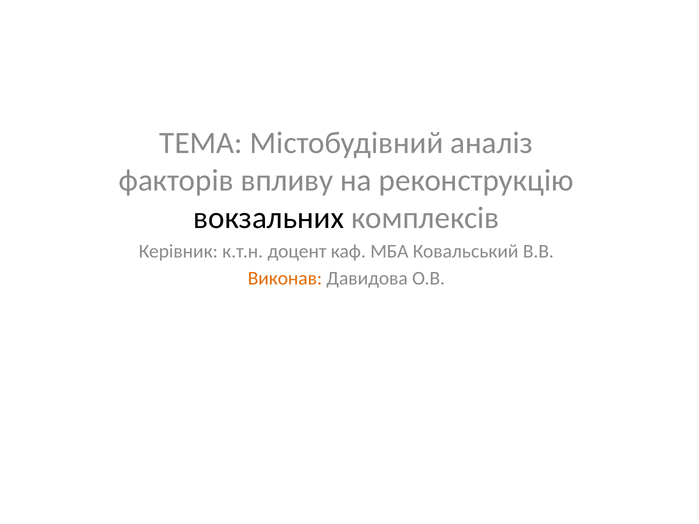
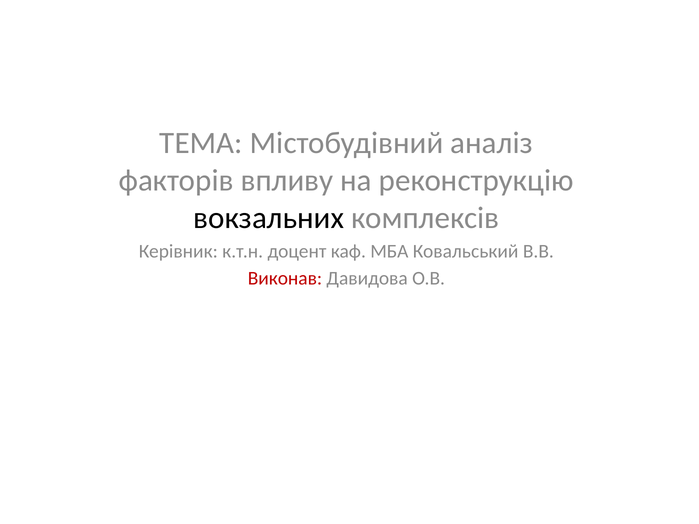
Виконав colour: orange -> red
